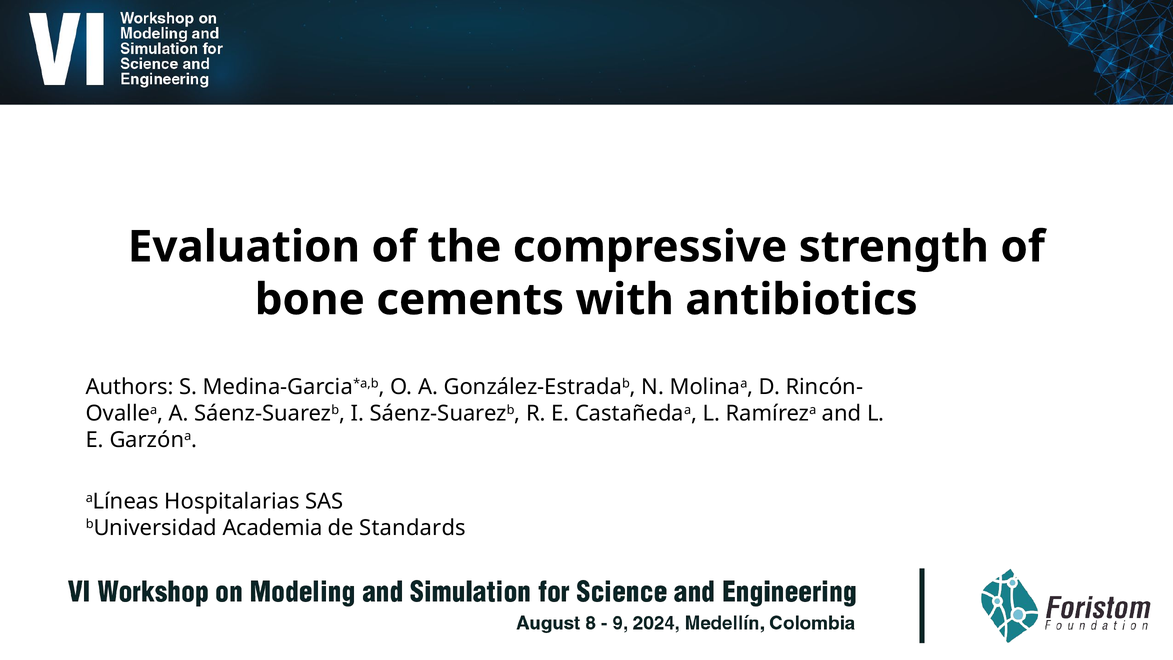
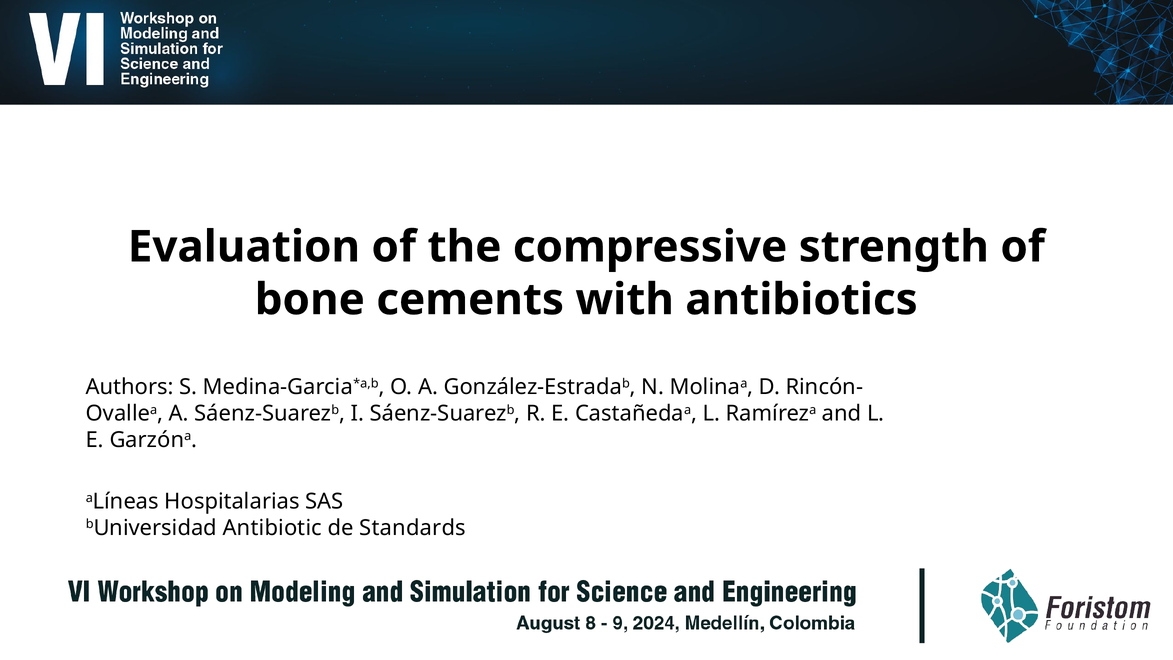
Academia: Academia -> Antibiotic
